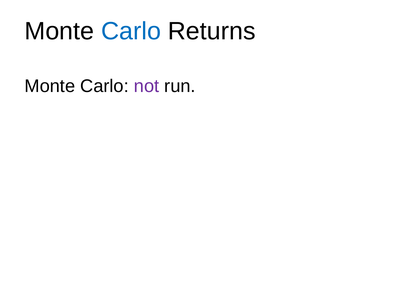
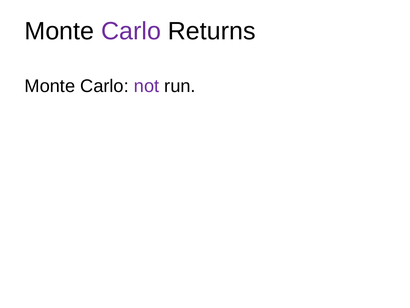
Carlo at (131, 31) colour: blue -> purple
